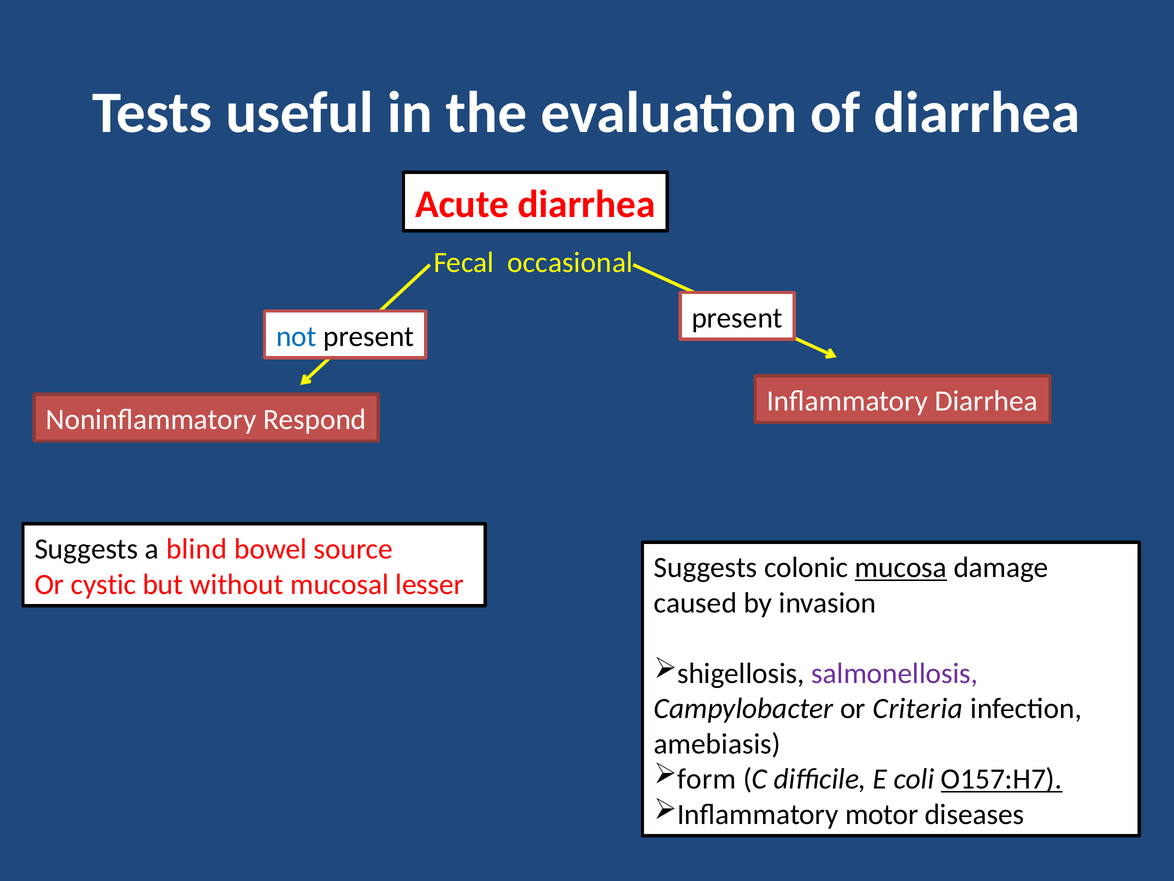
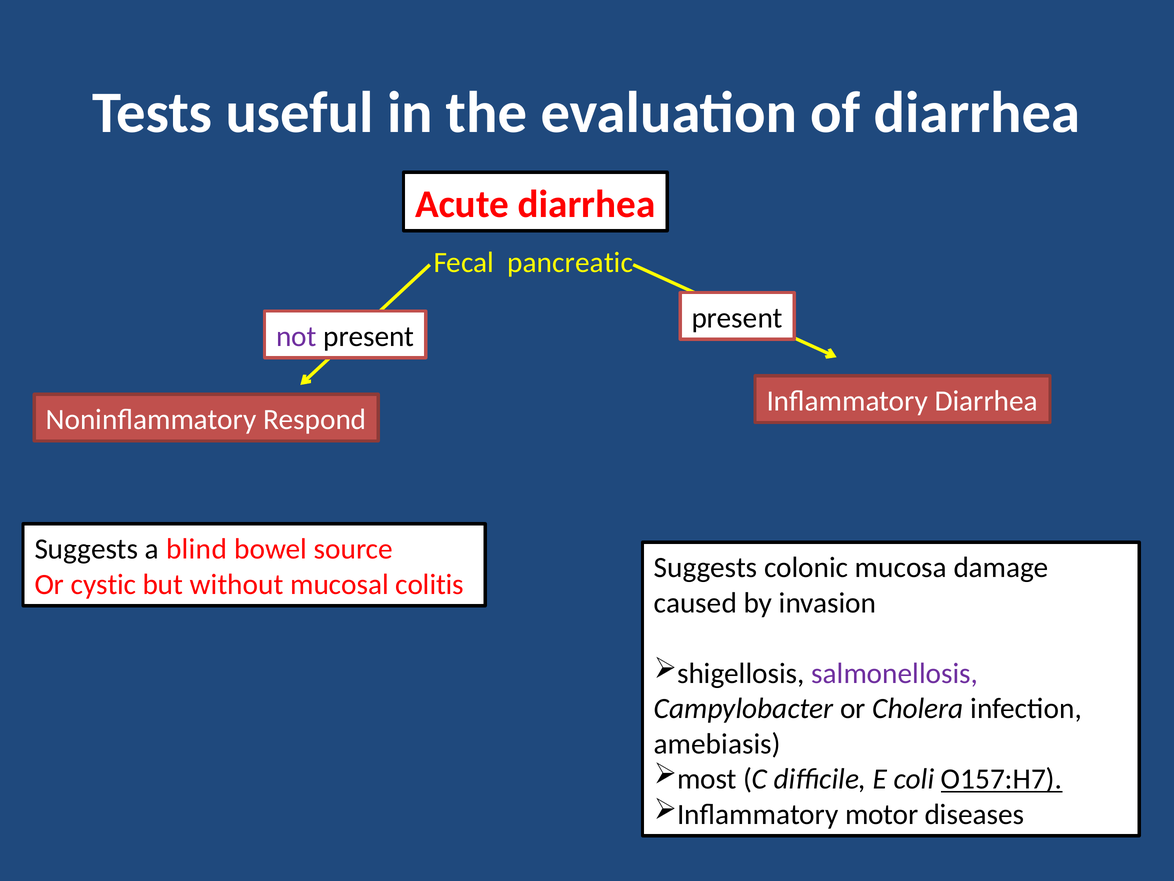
occasional: occasional -> pancreatic
not colour: blue -> purple
mucosa underline: present -> none
lesser: lesser -> colitis
Criteria: Criteria -> Cholera
form: form -> most
